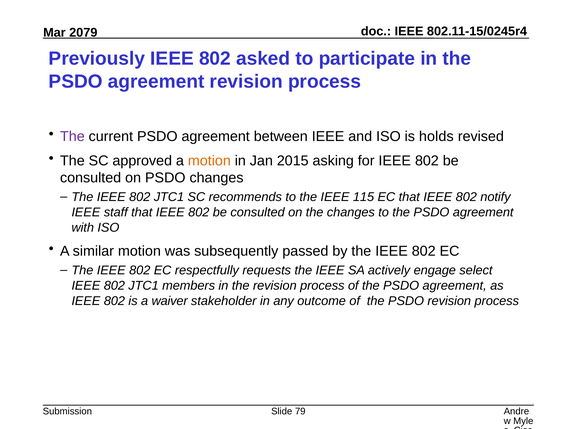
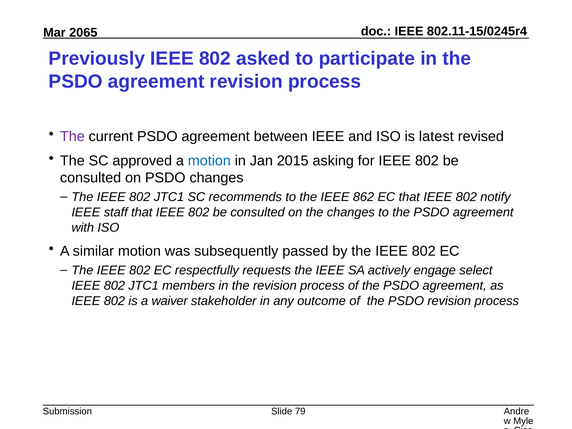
2079: 2079 -> 2065
holds: holds -> latest
motion at (209, 161) colour: orange -> blue
115: 115 -> 862
